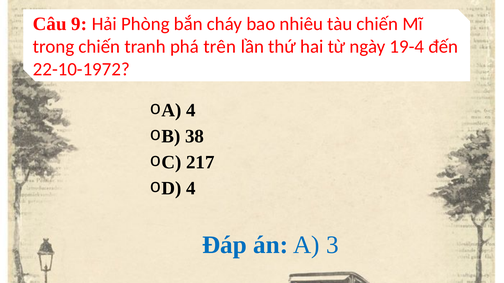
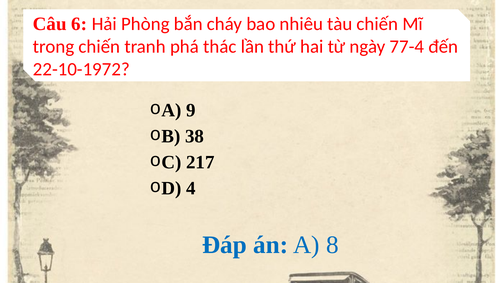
9: 9 -> 6
trên: trên -> thác
19-4: 19-4 -> 77-4
4 at (191, 111): 4 -> 9
3: 3 -> 8
